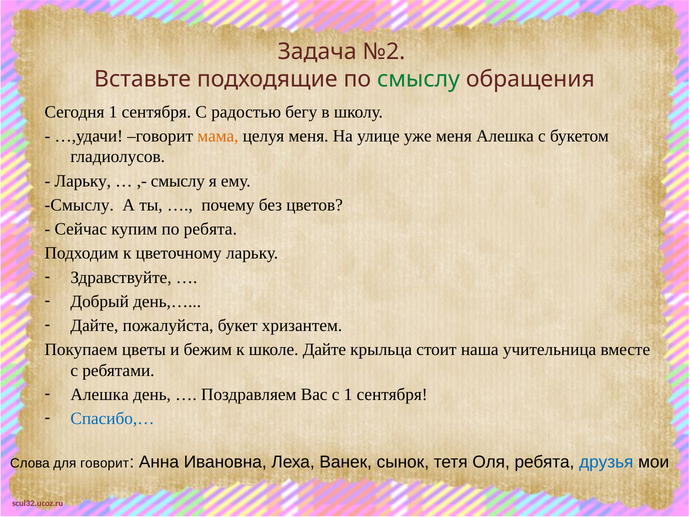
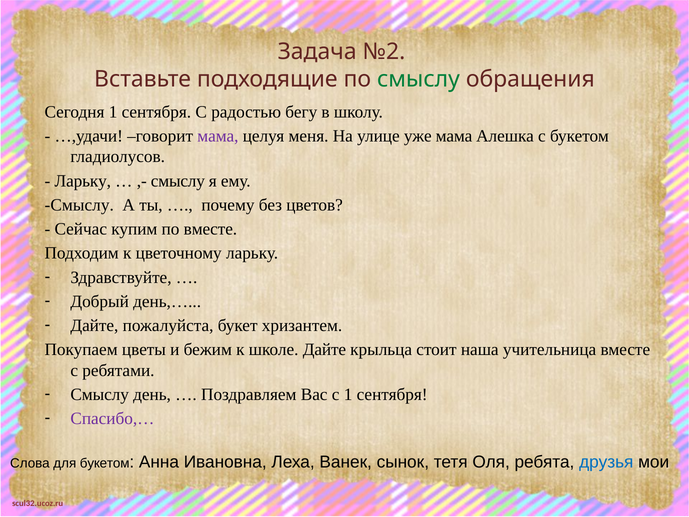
мама at (218, 136) colour: orange -> purple
уже меня: меня -> мама
по ребята: ребята -> вместе
Алешка at (100, 394): Алешка -> Смыслу
Спасибо,… colour: blue -> purple
для говорит: говорит -> букетом
